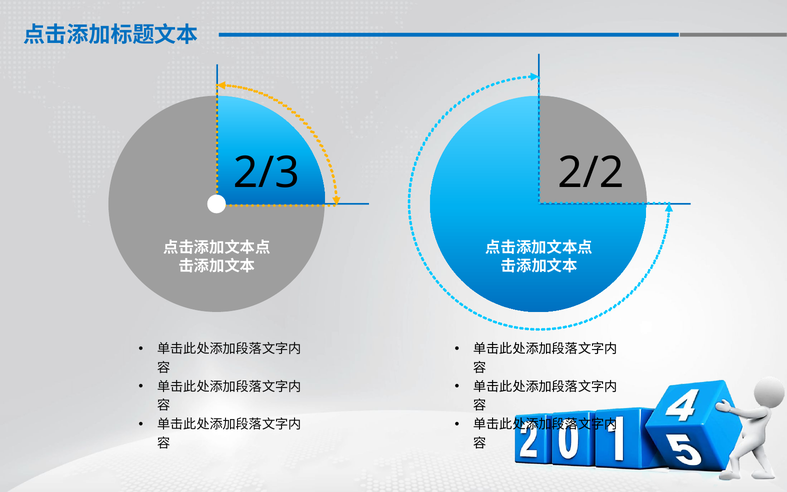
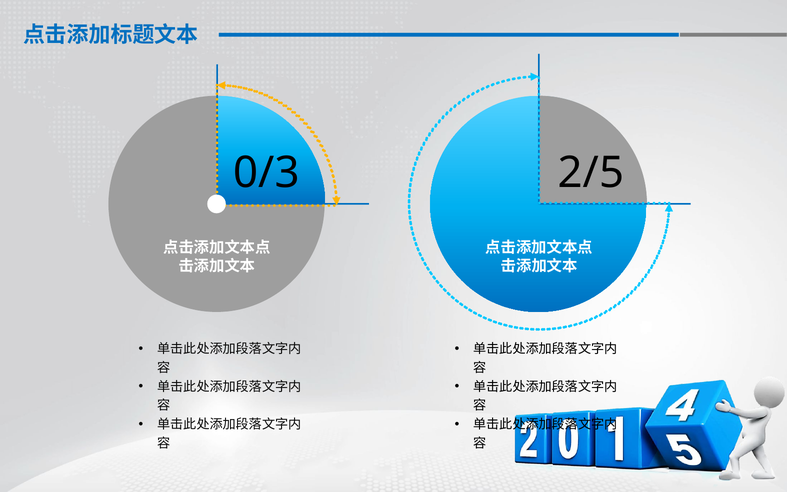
2/3: 2/3 -> 0/3
2/2: 2/2 -> 2/5
